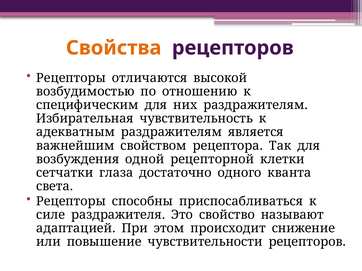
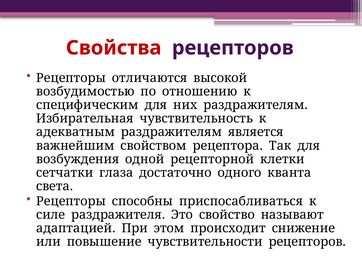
Свойства colour: orange -> red
